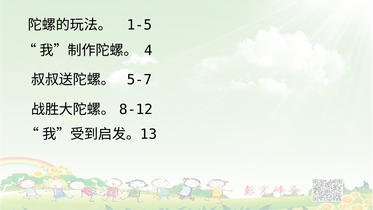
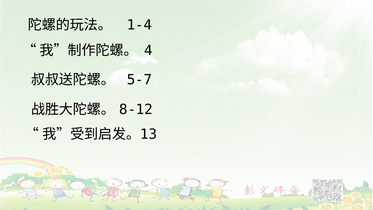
1-5: 1-5 -> 1-4
